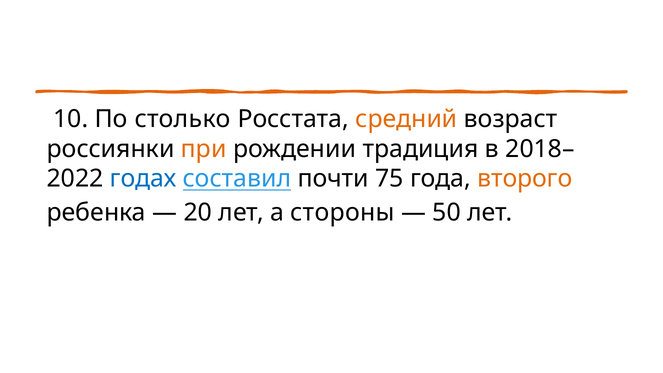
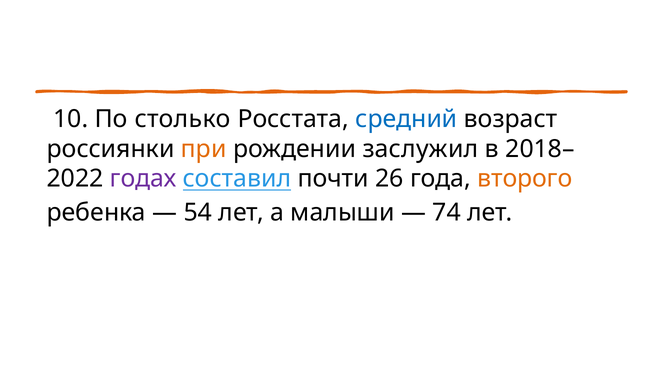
средний colour: orange -> blue
традиция: традиция -> заслужил
годах colour: blue -> purple
75: 75 -> 26
20: 20 -> 54
стороны: стороны -> малыши
50: 50 -> 74
